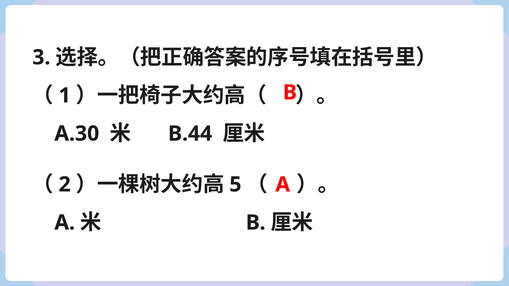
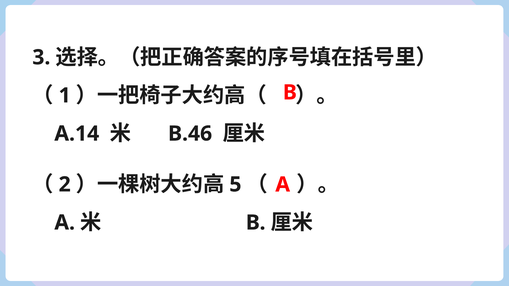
A.30: A.30 -> A.14
B.44: B.44 -> B.46
